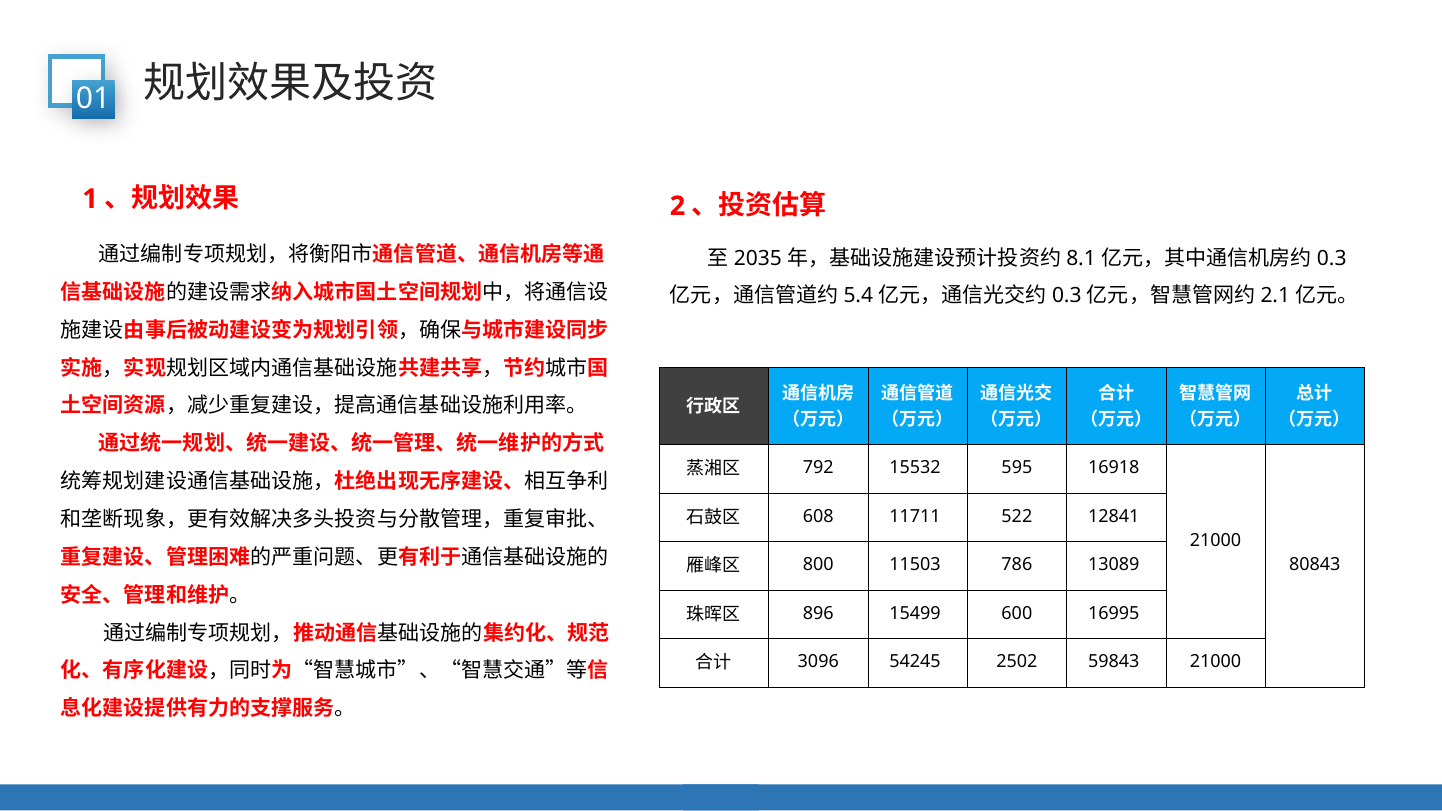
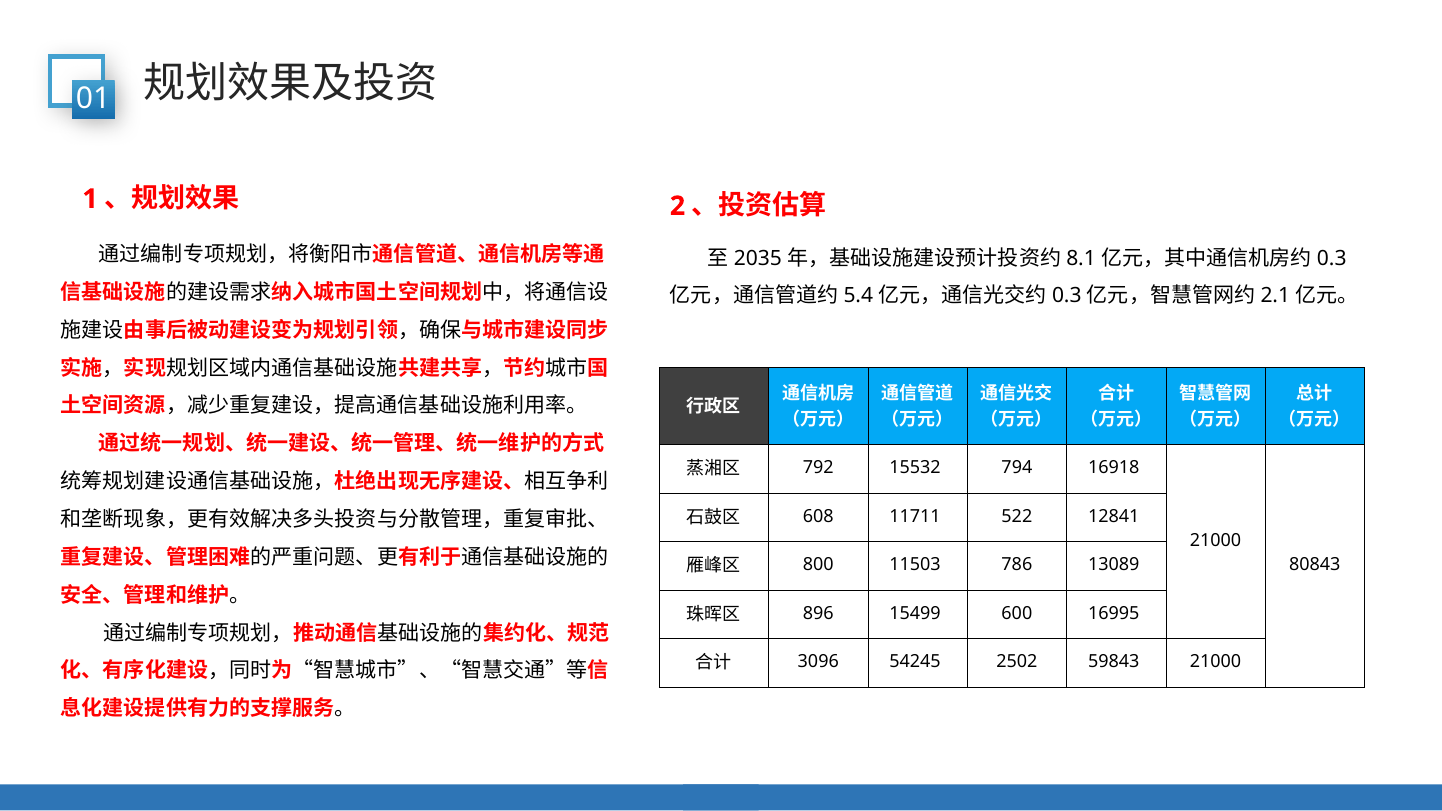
595: 595 -> 794
